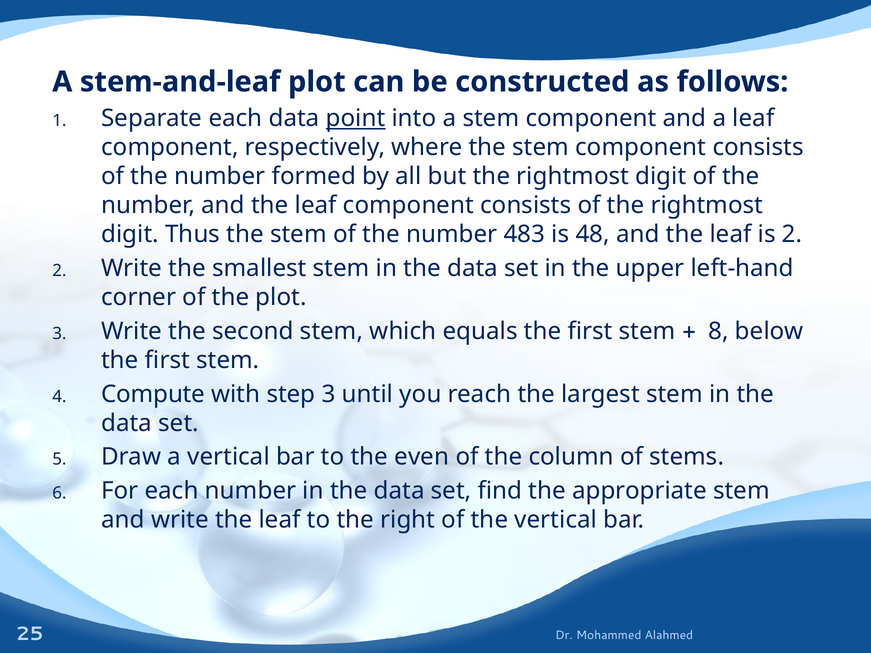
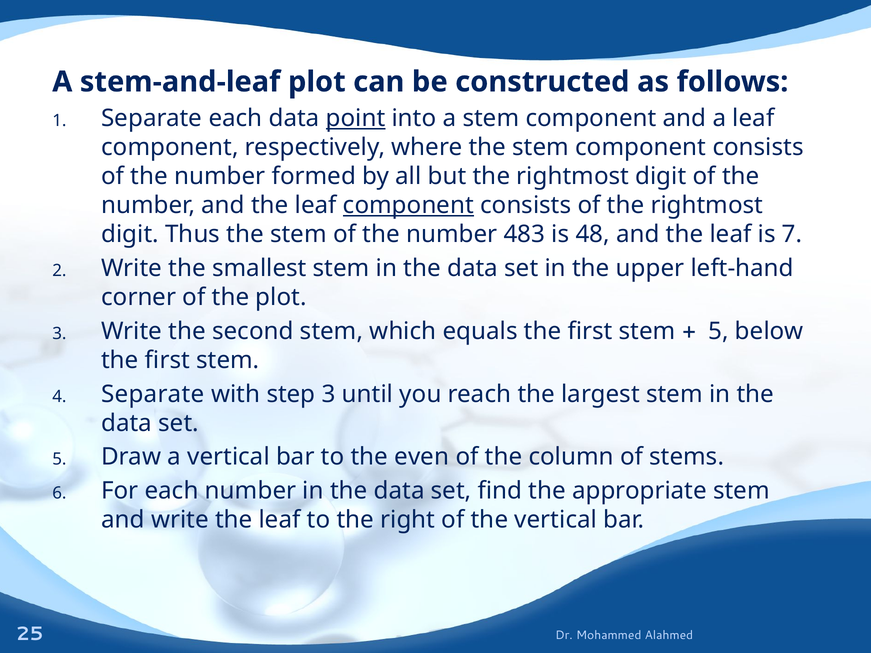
component at (408, 205) underline: none -> present
is 2: 2 -> 7
8 at (719, 331): 8 -> 5
Compute at (153, 394): Compute -> Separate
